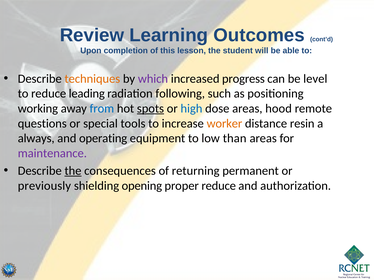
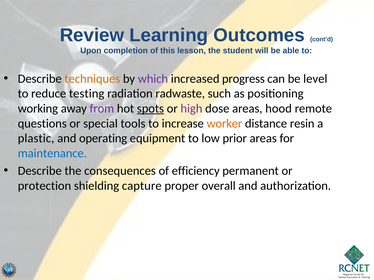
leading: leading -> testing
following: following -> radwaste
from colour: blue -> purple
high colour: blue -> purple
always: always -> plastic
than: than -> prior
maintenance colour: purple -> blue
the at (73, 171) underline: present -> none
returning: returning -> efficiency
previously: previously -> protection
opening: opening -> capture
proper reduce: reduce -> overall
